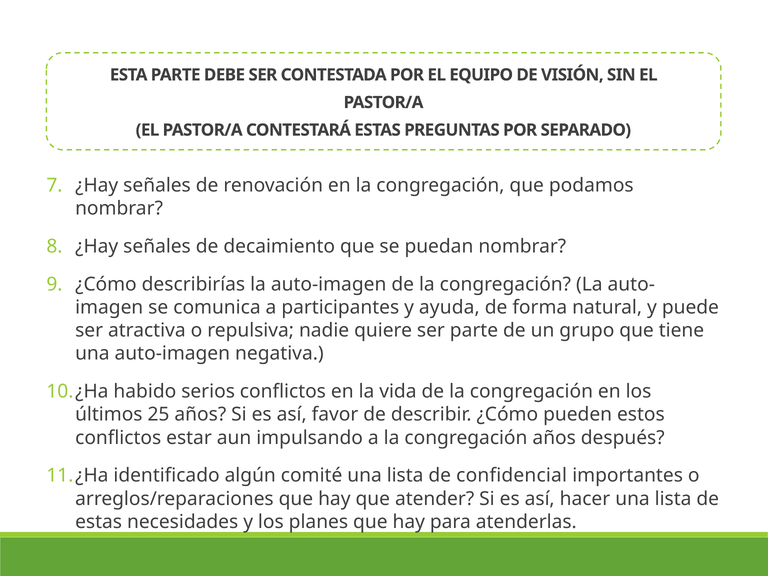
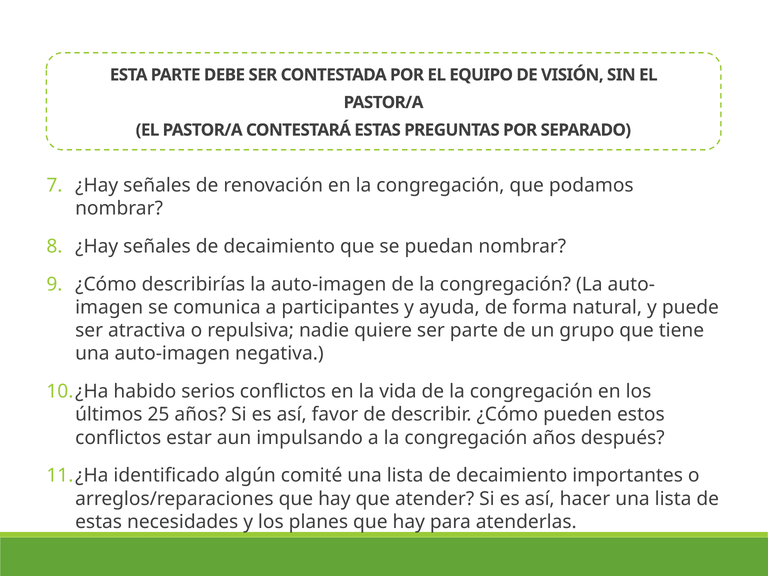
lista de confidencial: confidencial -> decaimiento
